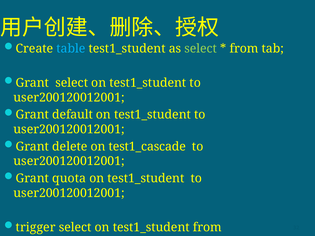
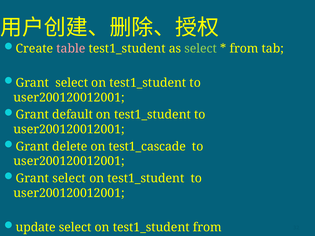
table colour: light blue -> pink
quota at (69, 178): quota -> select
trigger at (36, 228): trigger -> update
